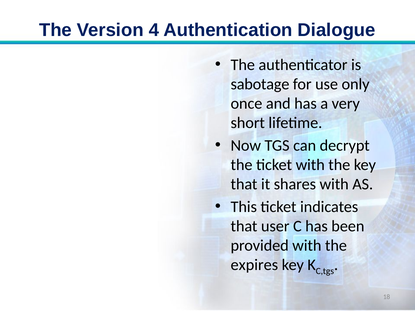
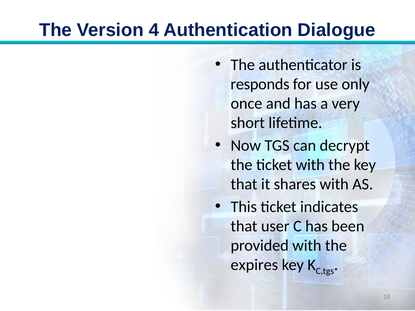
sabotage: sabotage -> responds
